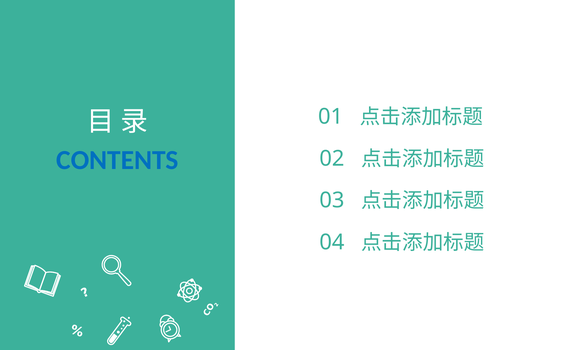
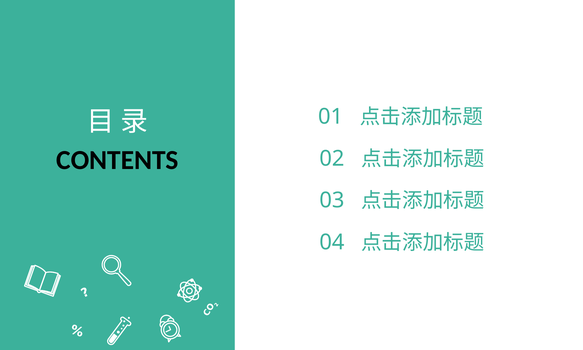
CONTENTS colour: blue -> black
